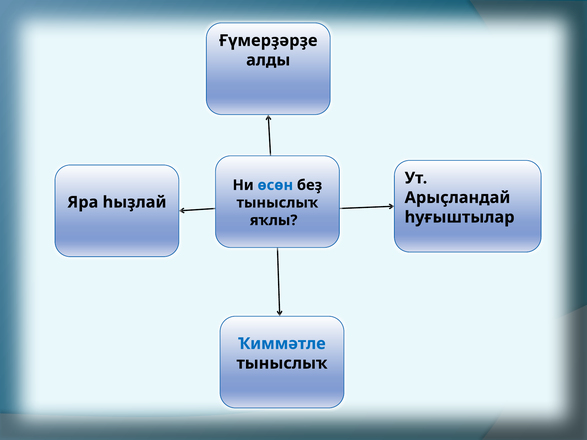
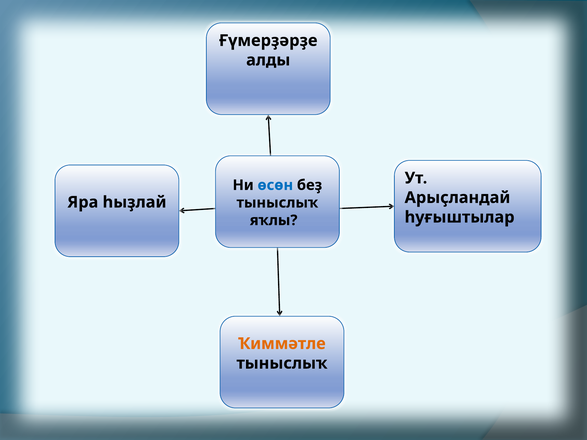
Ҡиммәтле colour: blue -> orange
